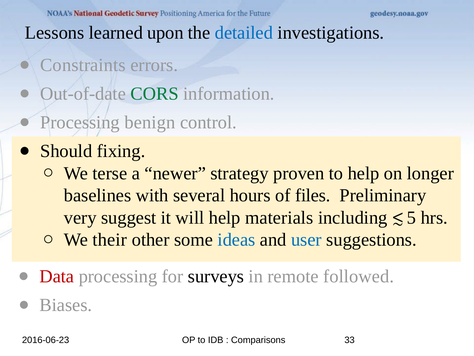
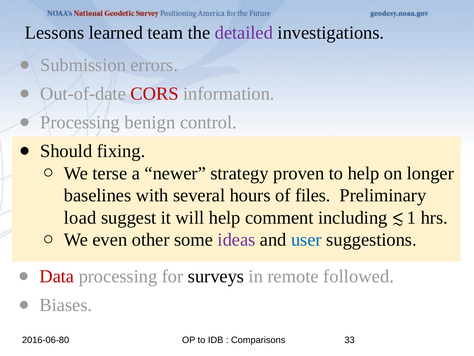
upon: upon -> team
detailed colour: blue -> purple
Constraints: Constraints -> Submission
CORS colour: green -> red
very: very -> load
materials: materials -> comment
5: 5 -> 1
their: their -> even
ideas colour: blue -> purple
2016-06-23: 2016-06-23 -> 2016-06-80
